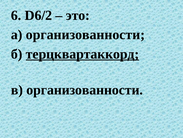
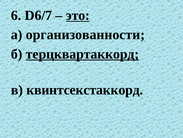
D6/2: D6/2 -> D6/7
это underline: none -> present
в организованности: организованности -> квинтсекстаккорд
